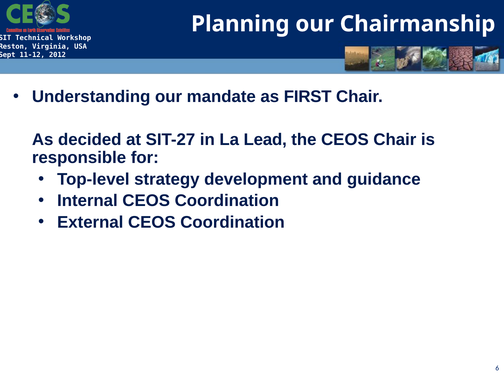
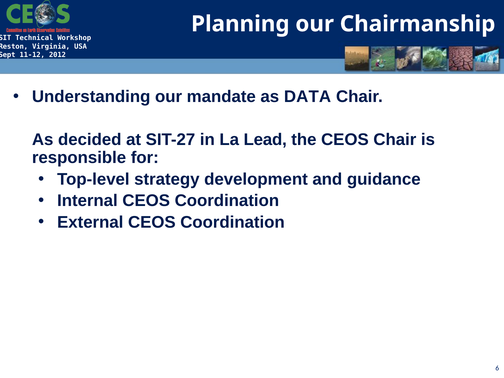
FIRST: FIRST -> DATA
